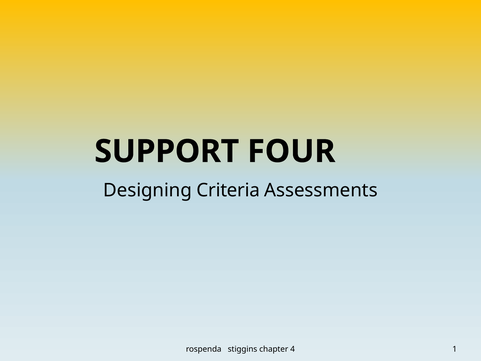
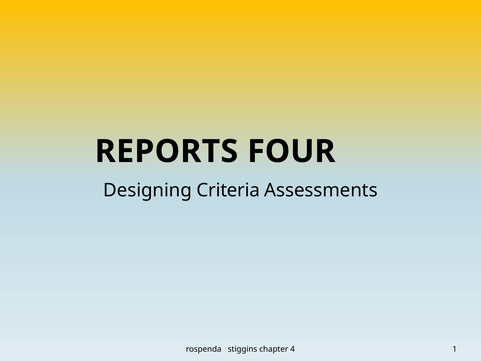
SUPPORT: SUPPORT -> REPORTS
